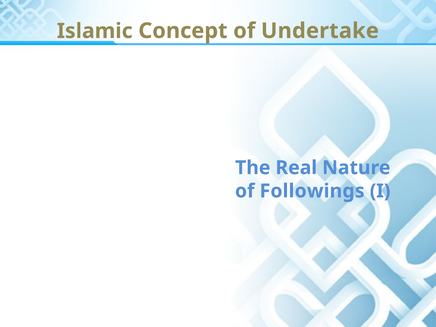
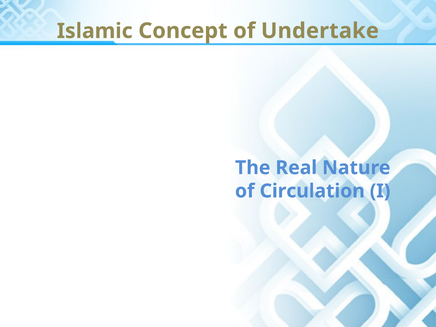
Followings: Followings -> Circulation
